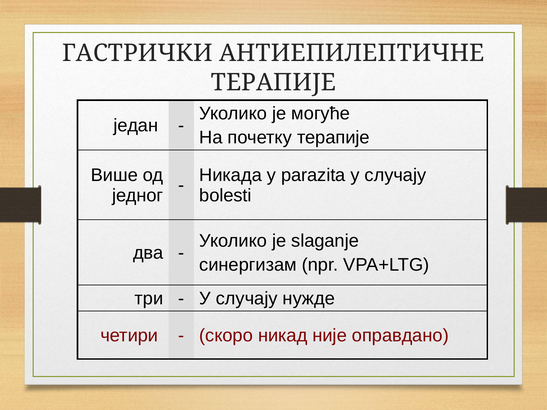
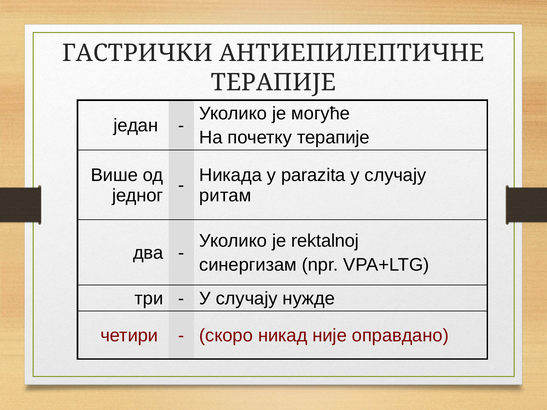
bolesti: bolesti -> ритам
slaganje: slaganje -> rektalnoj
